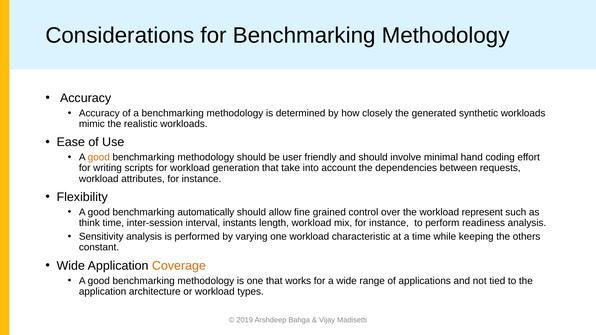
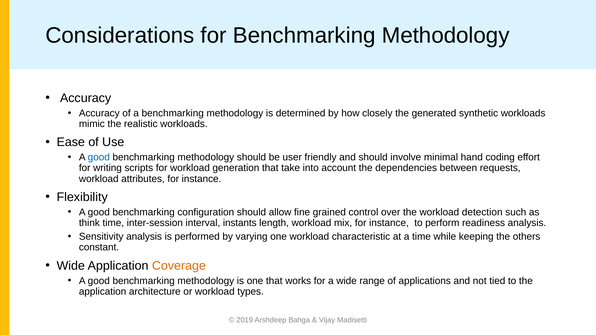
good at (99, 157) colour: orange -> blue
automatically: automatically -> configuration
represent: represent -> detection
